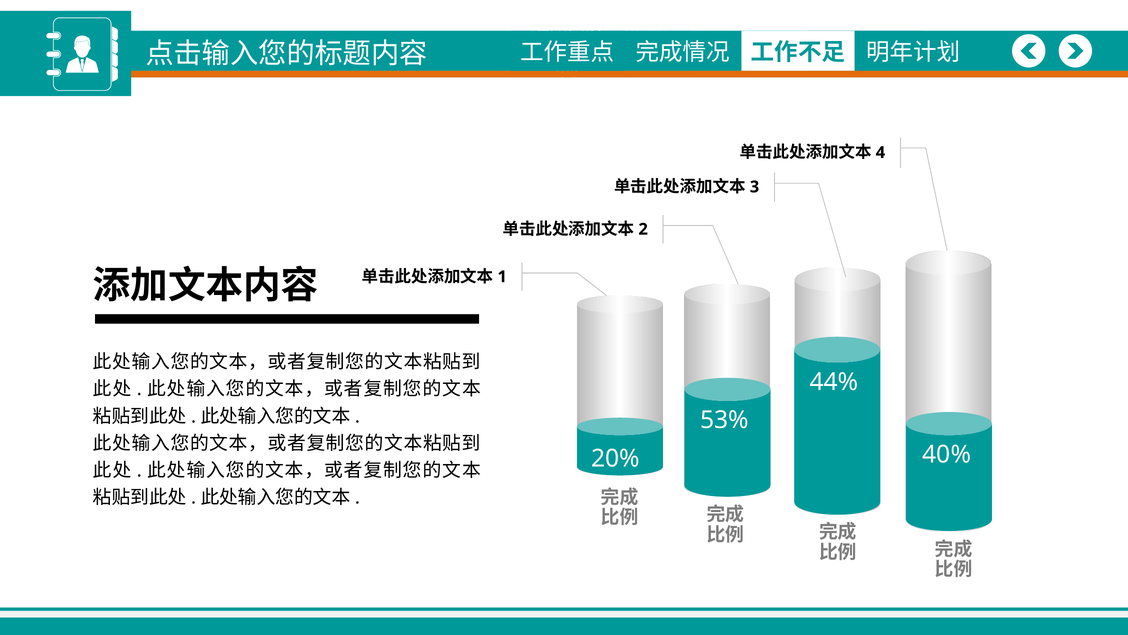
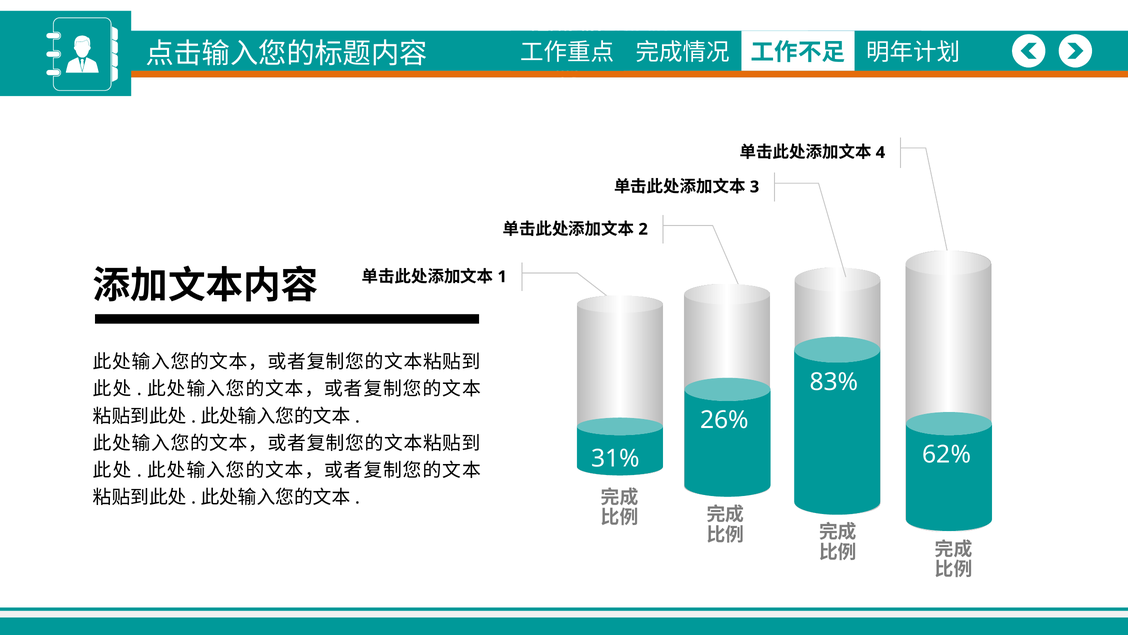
44%: 44% -> 83%
53%: 53% -> 26%
40%: 40% -> 62%
20%: 20% -> 31%
